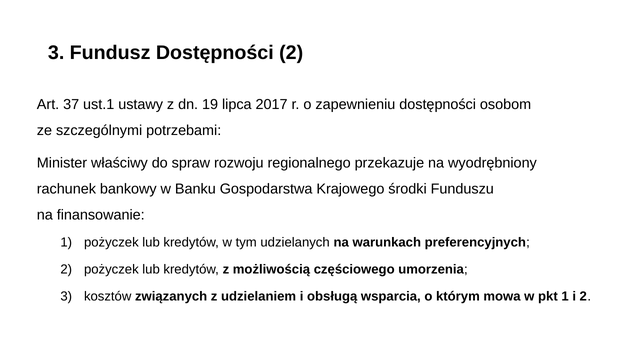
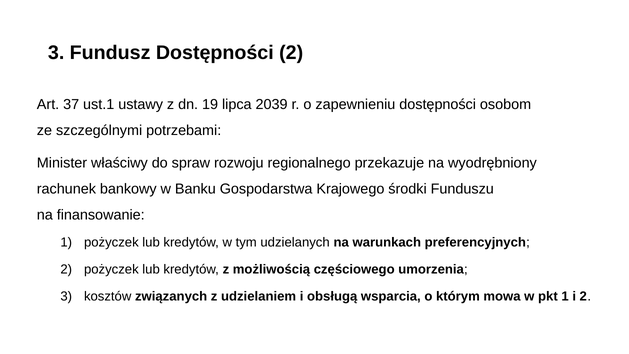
2017: 2017 -> 2039
